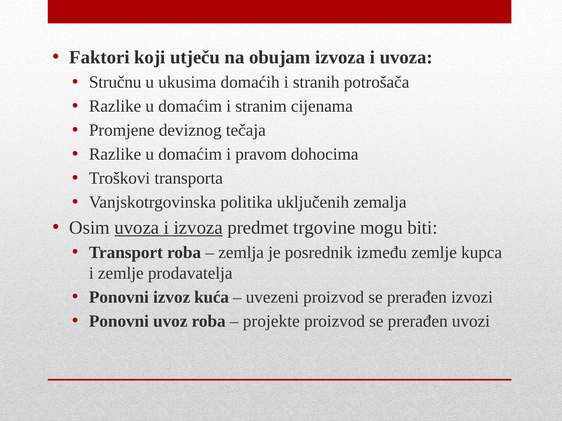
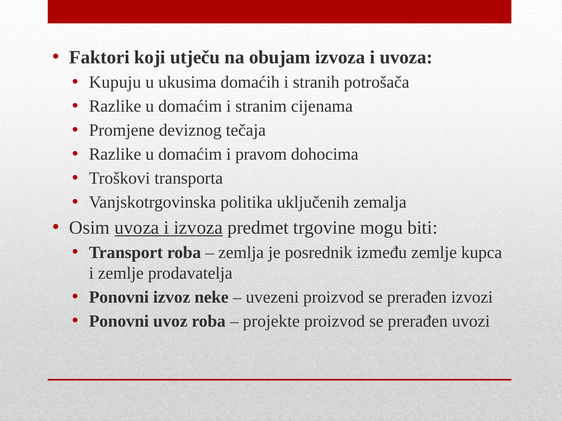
Stručnu: Stručnu -> Kupuju
kuća: kuća -> neke
